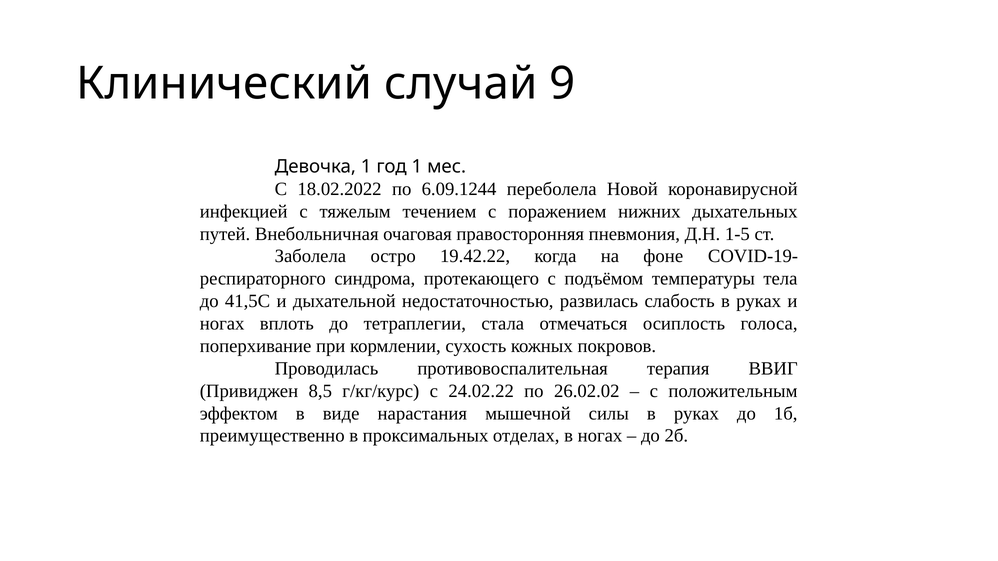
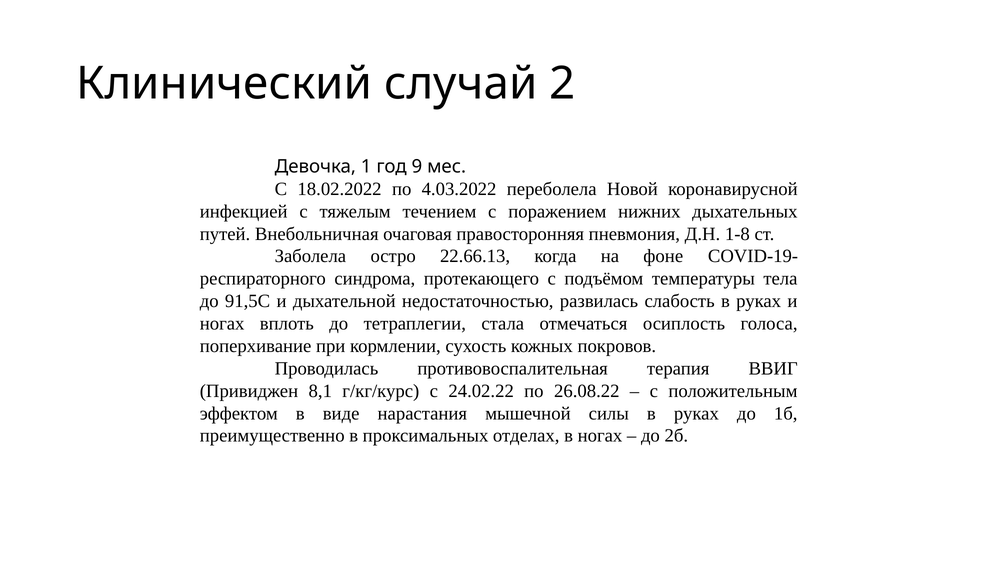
9: 9 -> 2
год 1: 1 -> 9
6.09.1244: 6.09.1244 -> 4.03.2022
1-5: 1-5 -> 1-8
19.42.22: 19.42.22 -> 22.66.13
41,5С: 41,5С -> 91,5С
8,5: 8,5 -> 8,1
26.02.02: 26.02.02 -> 26.08.22
